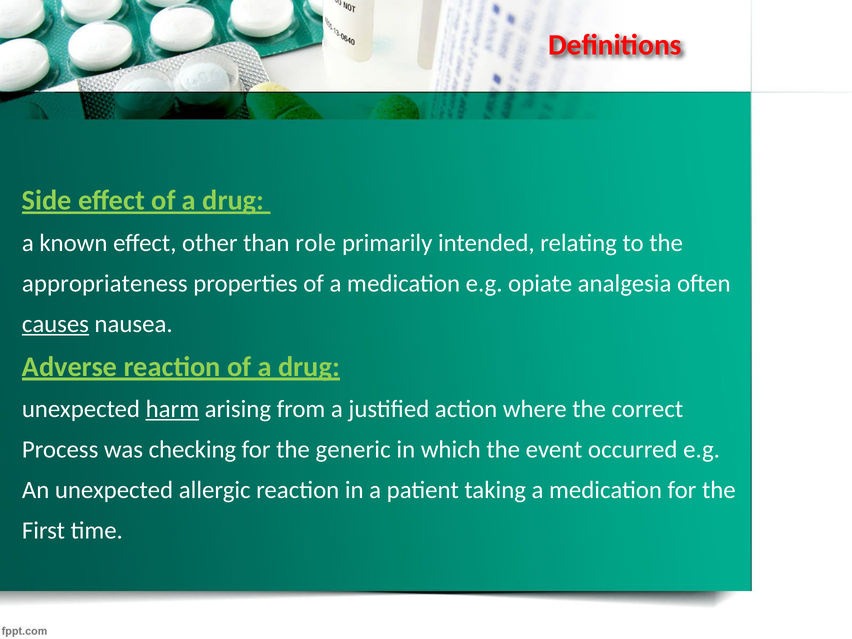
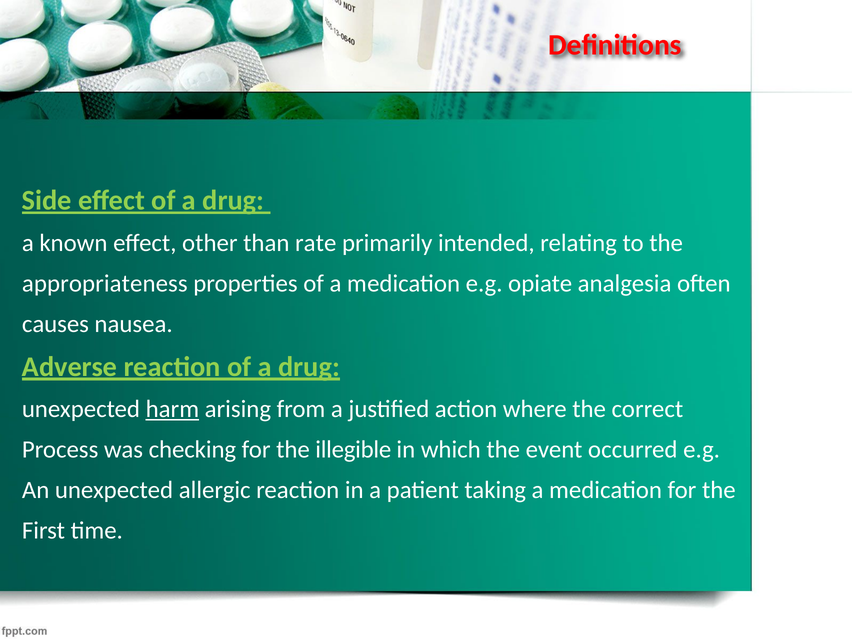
role: role -> rate
causes underline: present -> none
generic: generic -> illegible
